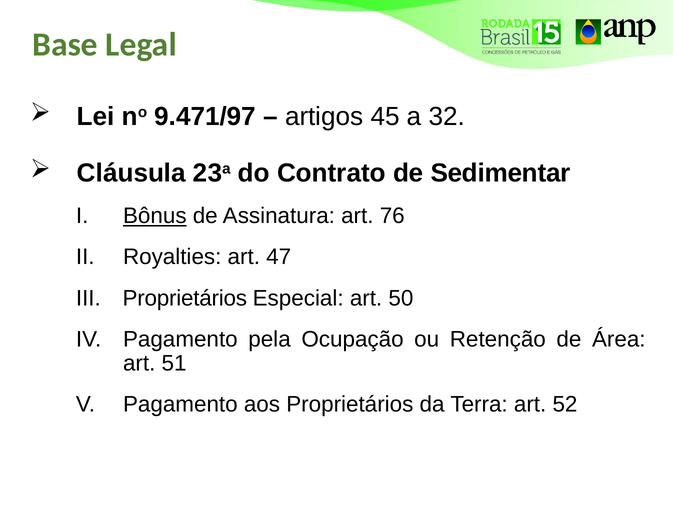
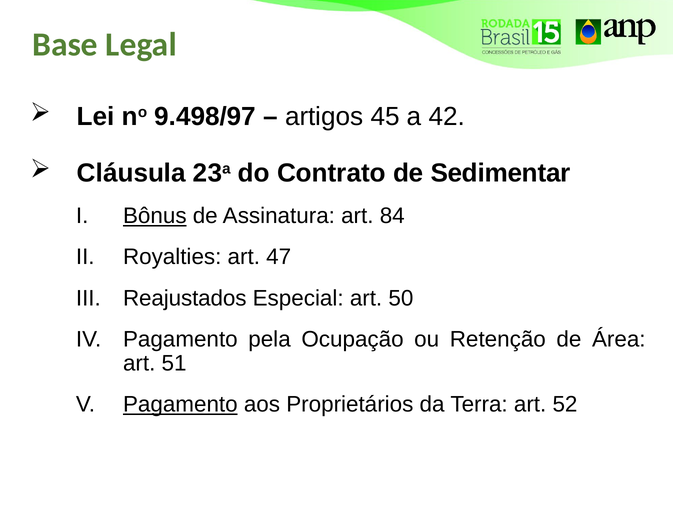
9.471/97: 9.471/97 -> 9.498/97
32: 32 -> 42
76: 76 -> 84
Proprietários at (185, 298): Proprietários -> Reajustados
Pagamento at (180, 404) underline: none -> present
